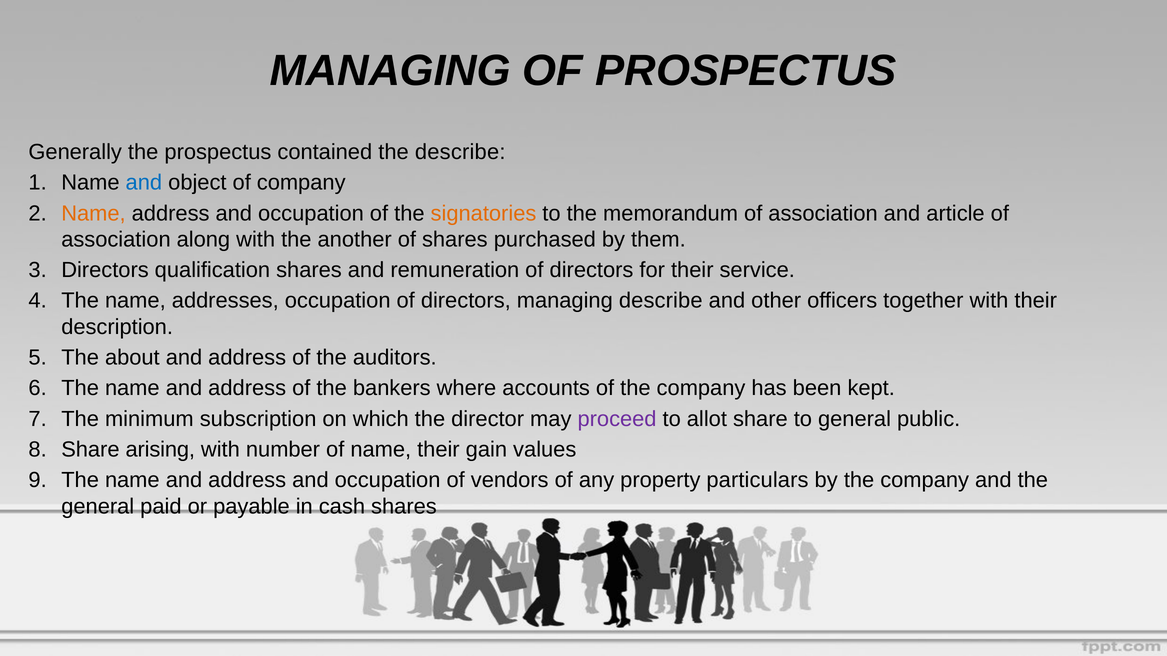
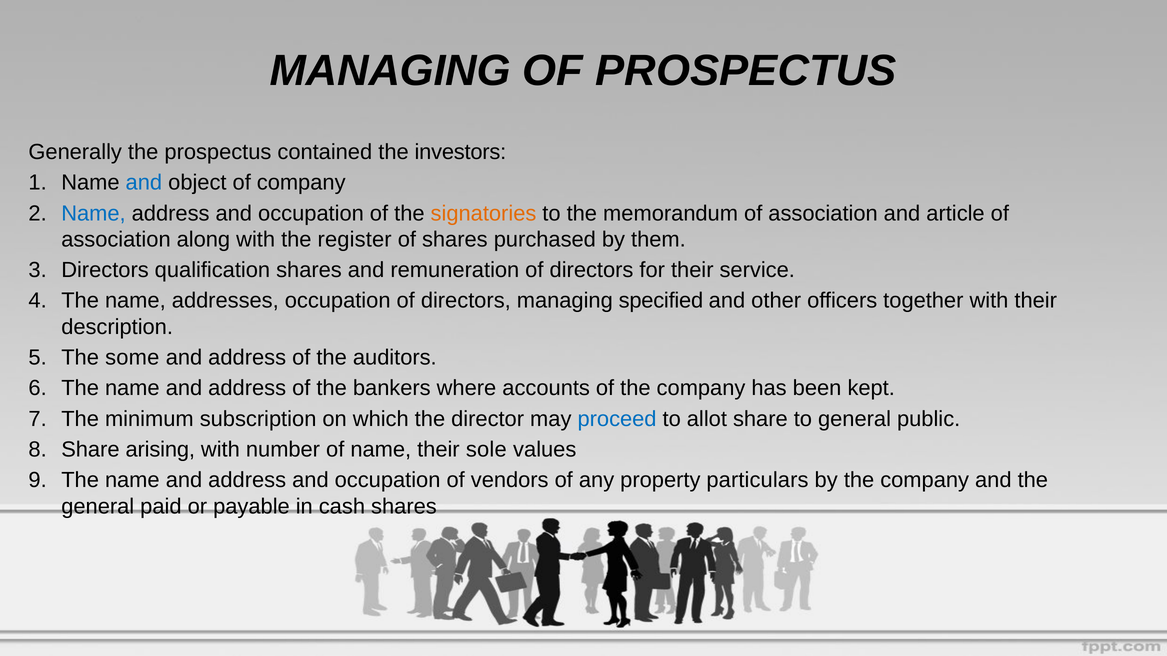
the describe: describe -> investors
Name at (93, 213) colour: orange -> blue
another: another -> register
managing describe: describe -> specified
about: about -> some
proceed colour: purple -> blue
gain: gain -> sole
